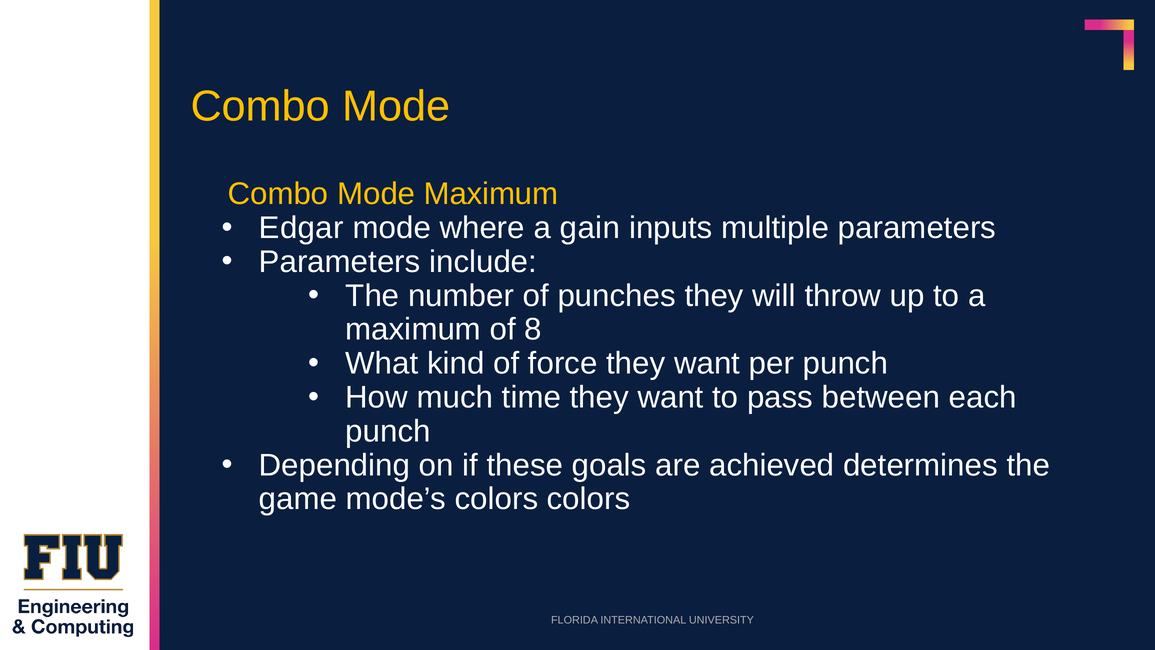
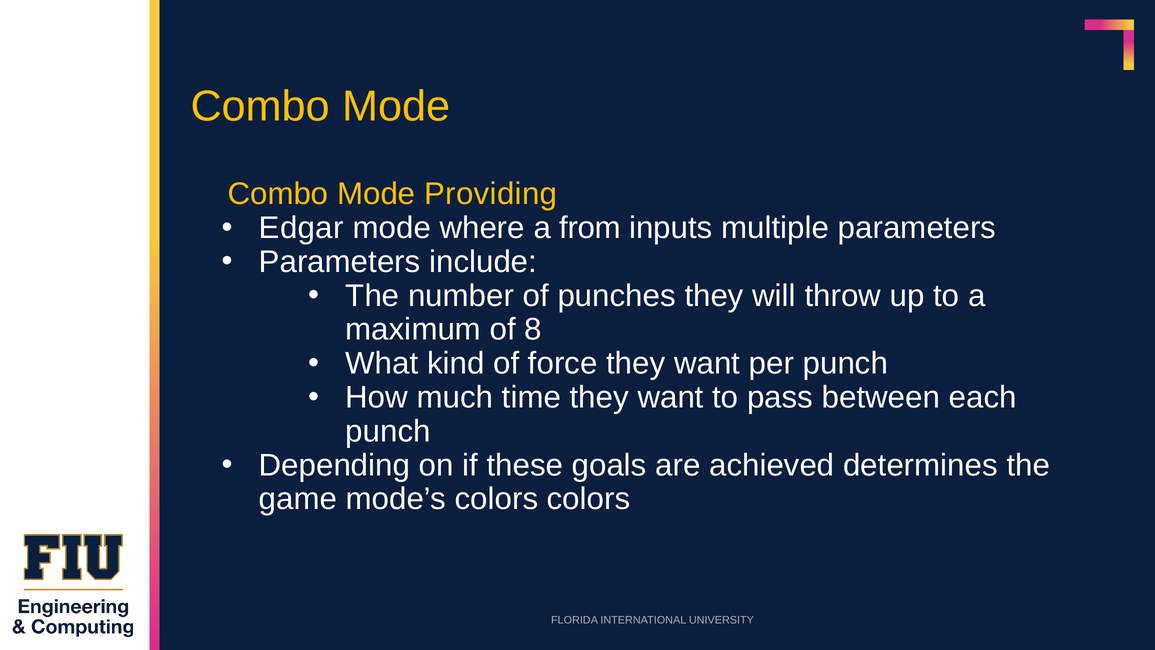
Mode Maximum: Maximum -> Providing
gain: gain -> from
